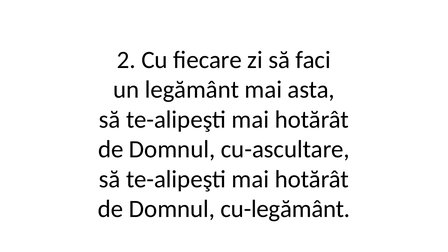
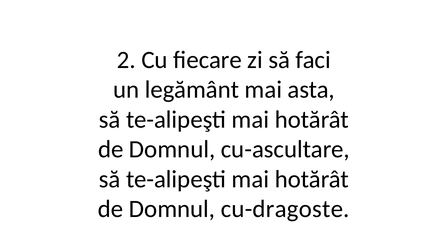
cu-legământ: cu-legământ -> cu-dragoste
